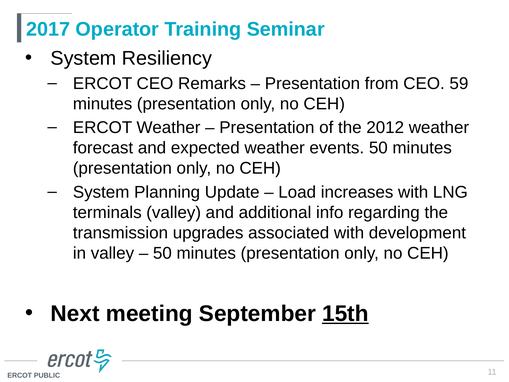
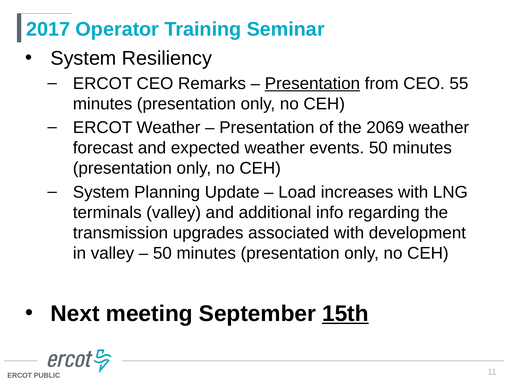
Presentation at (312, 83) underline: none -> present
59: 59 -> 55
2012: 2012 -> 2069
